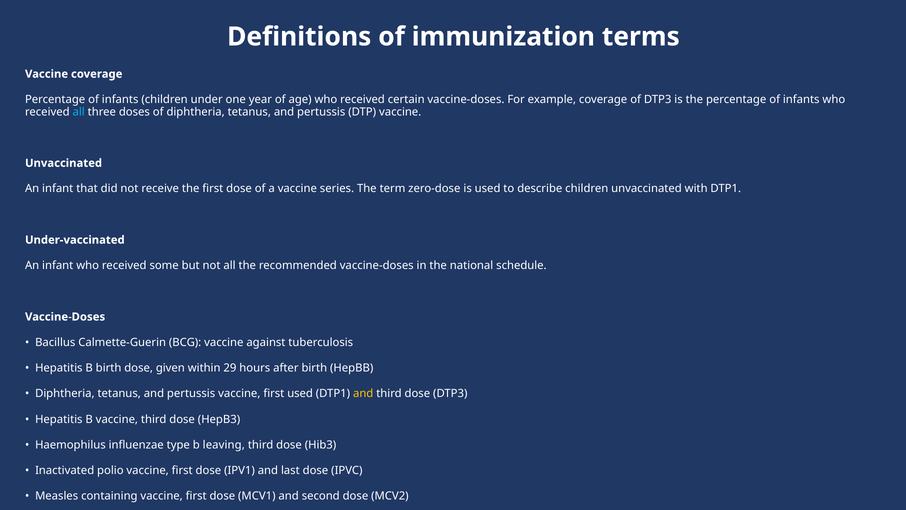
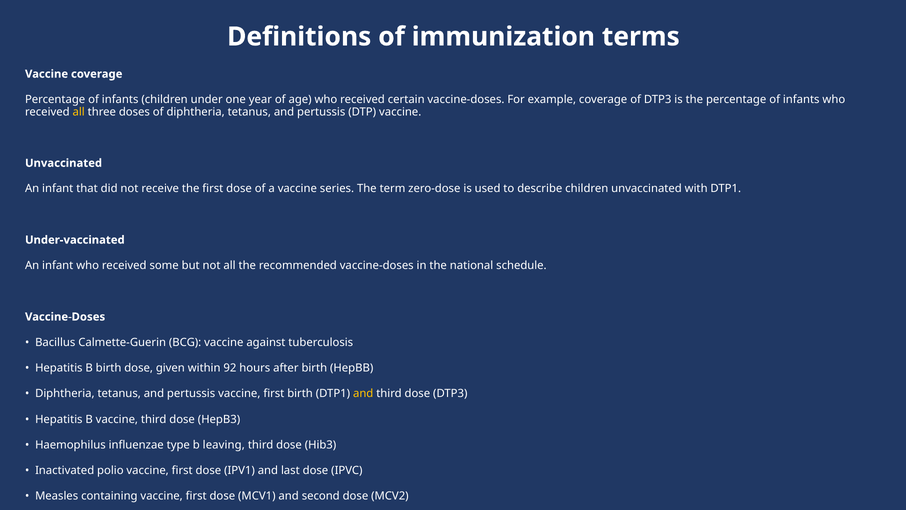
all at (79, 112) colour: light blue -> yellow
29: 29 -> 92
first used: used -> birth
